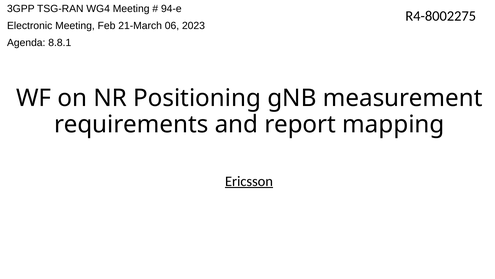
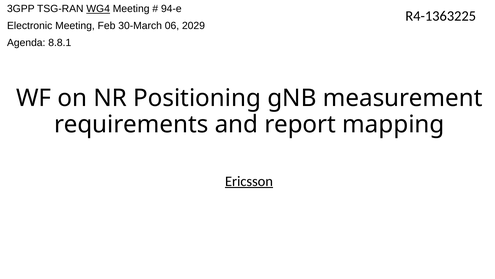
WG4 underline: none -> present
R4-8002275: R4-8002275 -> R4-1363225
21-March: 21-March -> 30-March
2023: 2023 -> 2029
